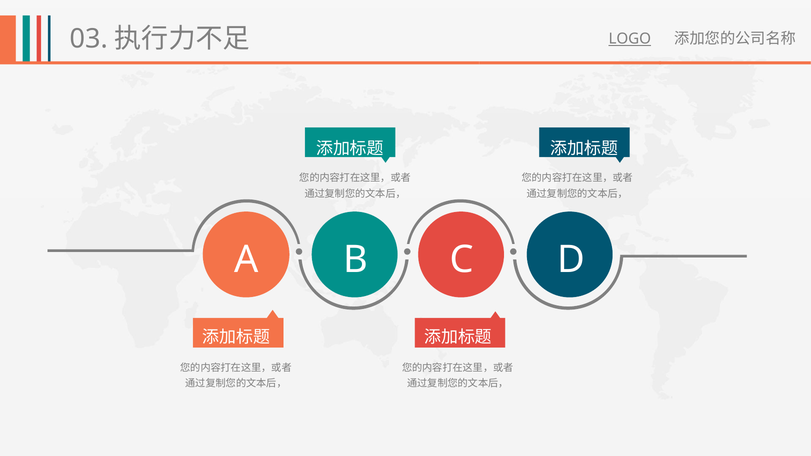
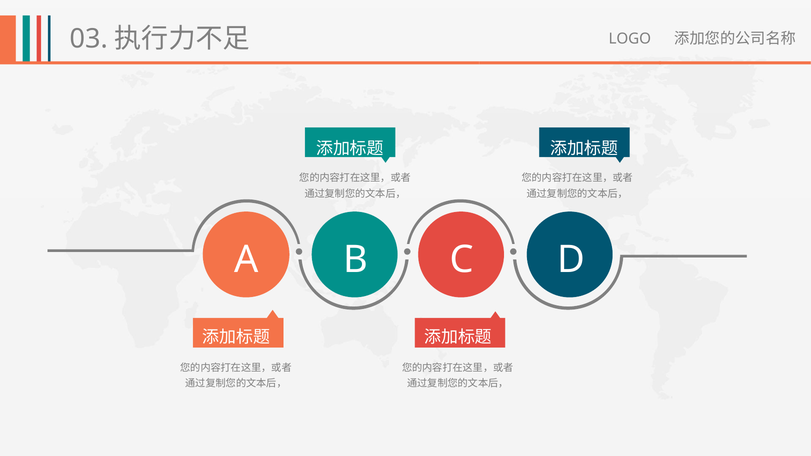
LOGO underline: present -> none
